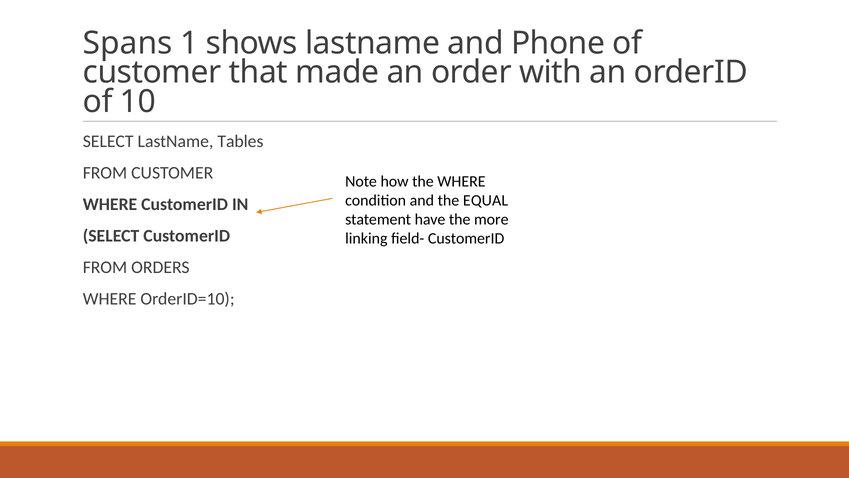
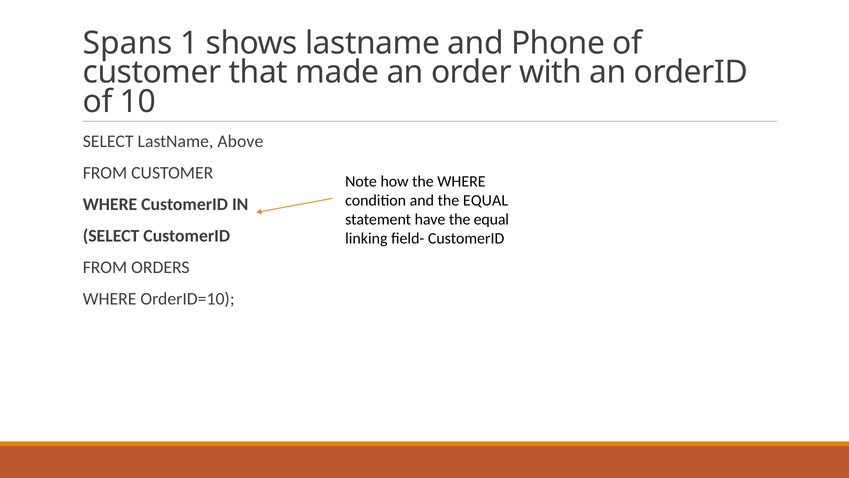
Tables: Tables -> Above
have the more: more -> equal
